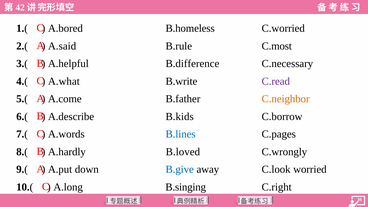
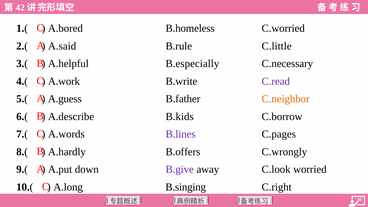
C.most: C.most -> C.little
B.difference: B.difference -> B.especially
A.what: A.what -> A.work
A.come: A.come -> A.guess
B.lines colour: blue -> purple
B.loved: B.loved -> B.offers
B.give colour: blue -> purple
